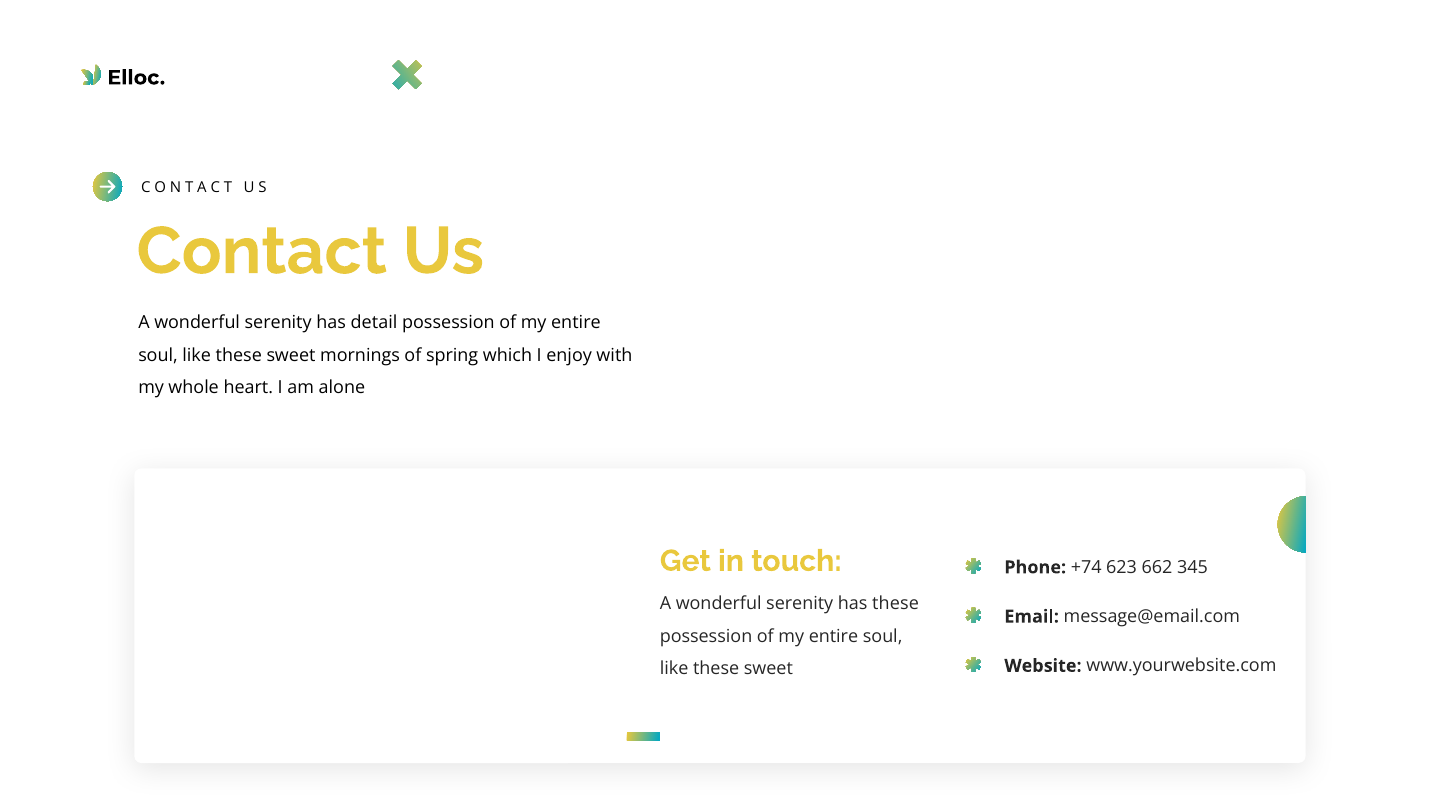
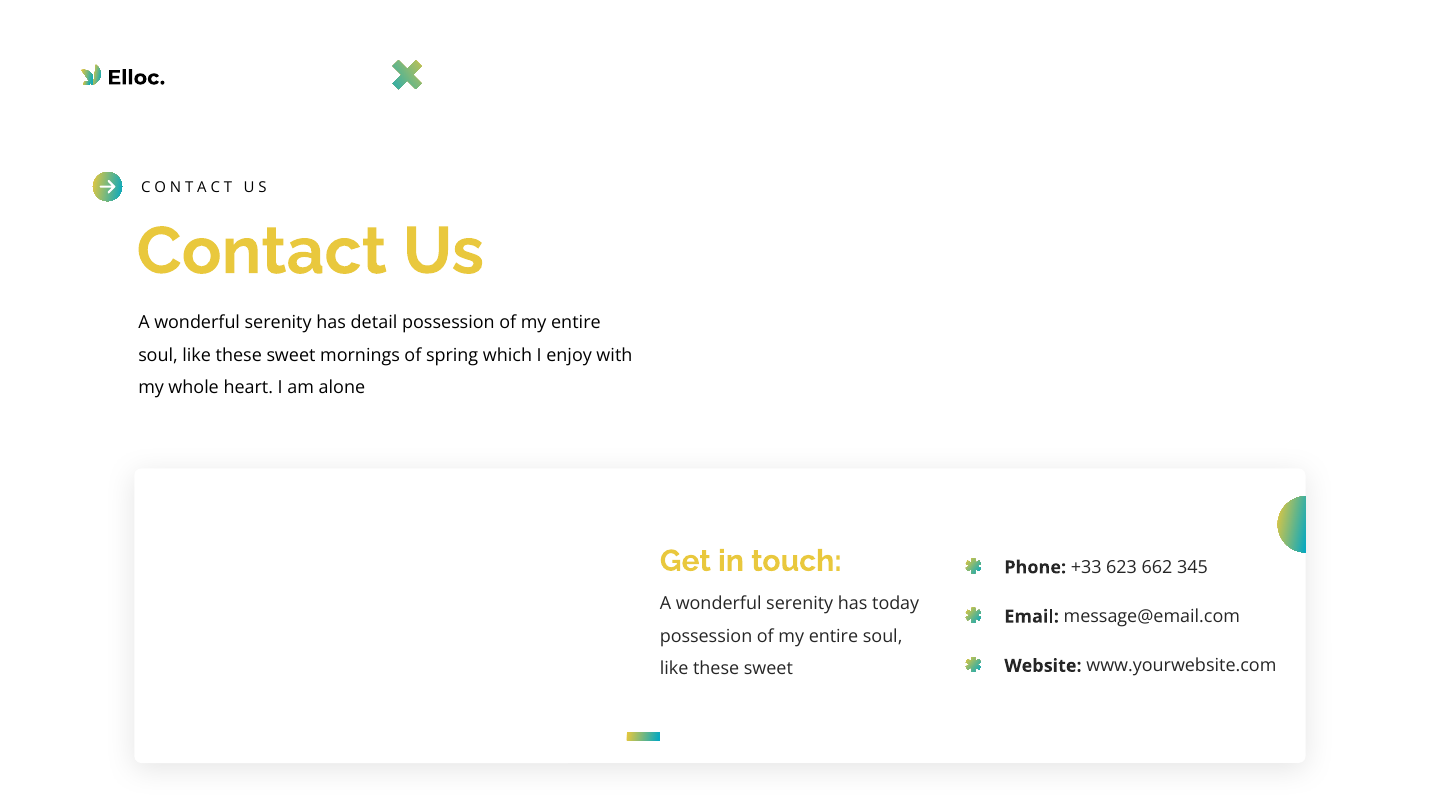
+74: +74 -> +33
has these: these -> today
